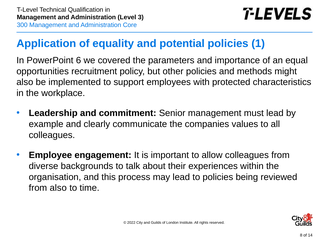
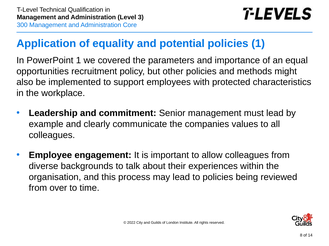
PowerPoint 6: 6 -> 1
from also: also -> over
